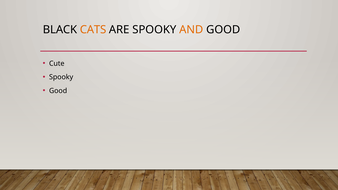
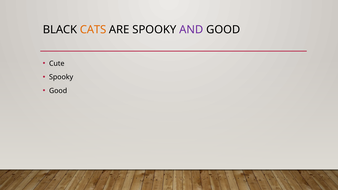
AND colour: orange -> purple
